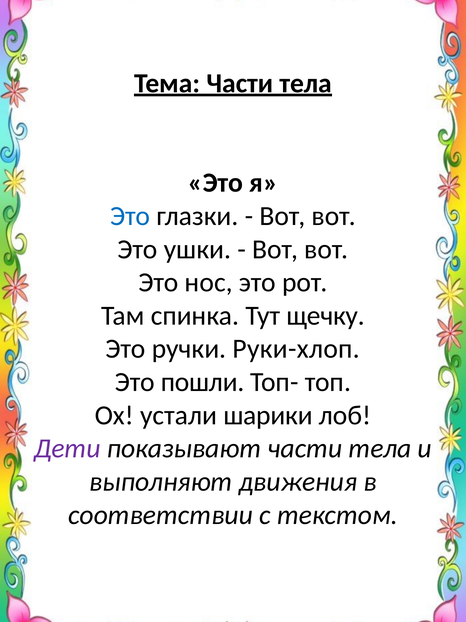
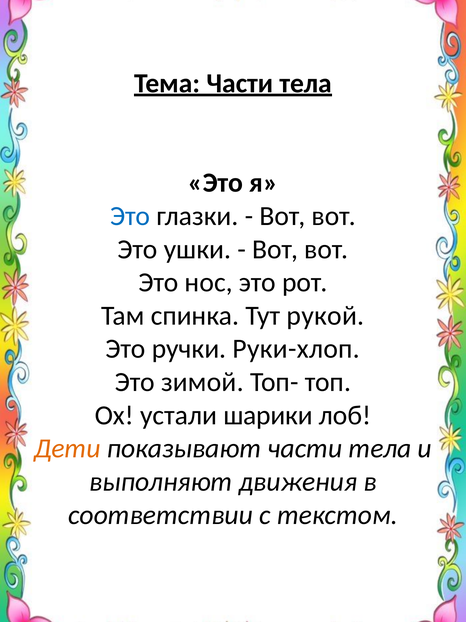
щечку: щечку -> рукой
пошли: пошли -> зимой
Дети colour: purple -> orange
